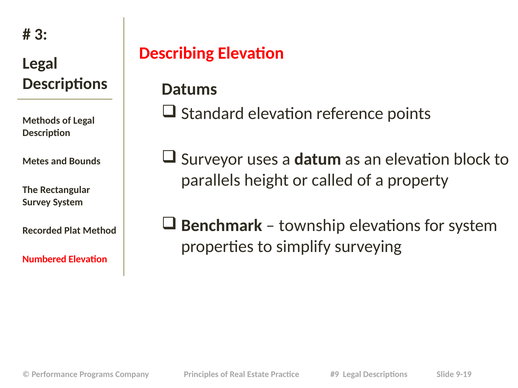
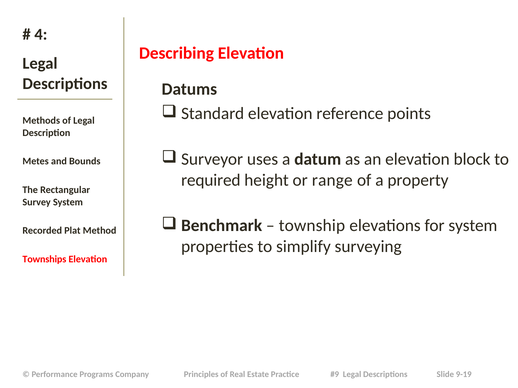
3: 3 -> 4
parallels: parallels -> required
called: called -> range
Numbered: Numbered -> Townships
